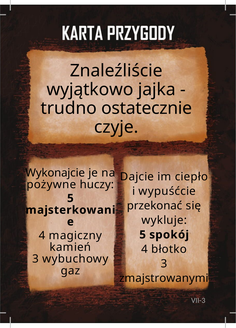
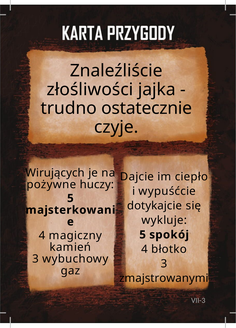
wyjątkowo: wyjątkowo -> złośliwości
Wykonajcie: Wykonajcie -> Wirujących
przekonać: przekonać -> dotykajcie
